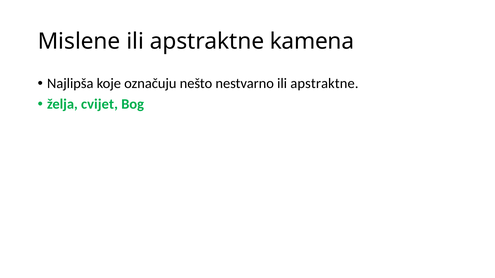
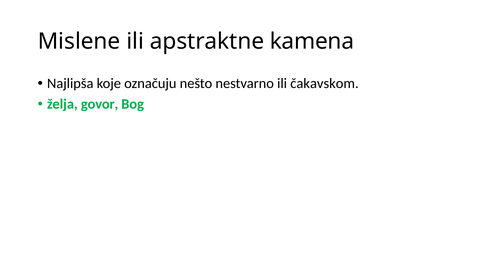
nestvarno ili apstraktne: apstraktne -> čakavskom
cvijet: cvijet -> govor
